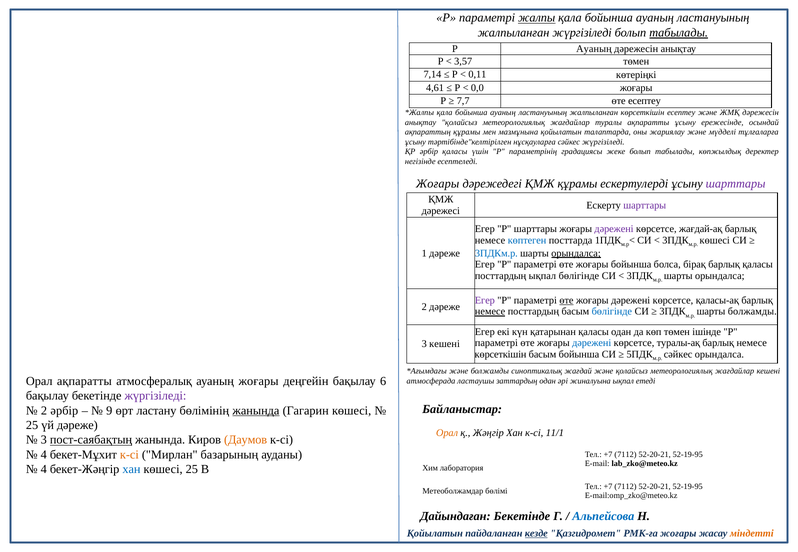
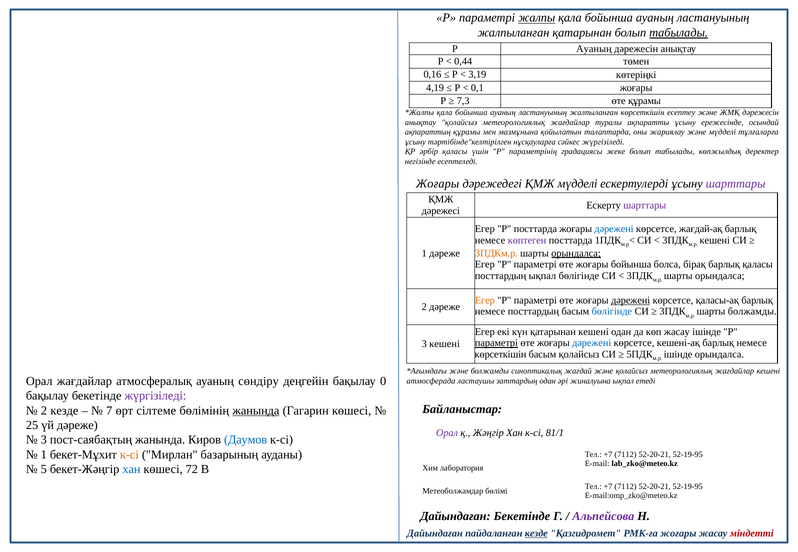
жалпыланған жүргізіледі: жүргізіледі -> қатарынан
3,57: 3,57 -> 0,44
7,14: 7,14 -> 0,16
0,11: 0,11 -> 3,19
4,61: 4,61 -> 4,19
0,0: 0,0 -> 0,1
7,7: 7,7 -> 7,3
өте есептеу: есептеу -> құрамы
ҚМЖ құрамы: құрамы -> мүдделі
Р шарттары: шарттары -> посттарда
дәрежені at (614, 229) colour: purple -> blue
көптеген colour: blue -> purple
көшесі at (715, 240): көшесі -> кешені
3ПДКм.р colour: blue -> orange
Егер at (485, 301) colour: purple -> orange
өте at (566, 301) underline: present -> none
дәрежені at (631, 301) underline: none -> present
немесе at (490, 312) underline: present -> none
қатарынан қаласы: қаласы -> кешені
көп төмен: төмен -> жасау
параметрі at (496, 343) underline: none -> present
туралы-ақ: туралы-ақ -> кешені-ақ
басым бойынша: бойынша -> қолайсыз
сәйкес at (678, 355): сәйкес -> ішінде
Орал ақпаратты: ақпаратты -> жағдайлар
ауаның жоғары: жоғары -> сөндіру
6: 6 -> 0
2 әрбір: әрбір -> кезде
9: 9 -> 7
ластану: ластану -> сілтеме
Орал at (447, 433) colour: orange -> purple
11/1: 11/1 -> 81/1
пост-саябақтың underline: present -> none
Даумов colour: orange -> blue
4 at (44, 455): 4 -> 1
4 at (44, 470): 4 -> 5
көшесі 25: 25 -> 72
Альпейсова colour: blue -> purple
Қойылатын at (435, 534): Қойылатын -> Дайындаған
міндетті colour: orange -> red
